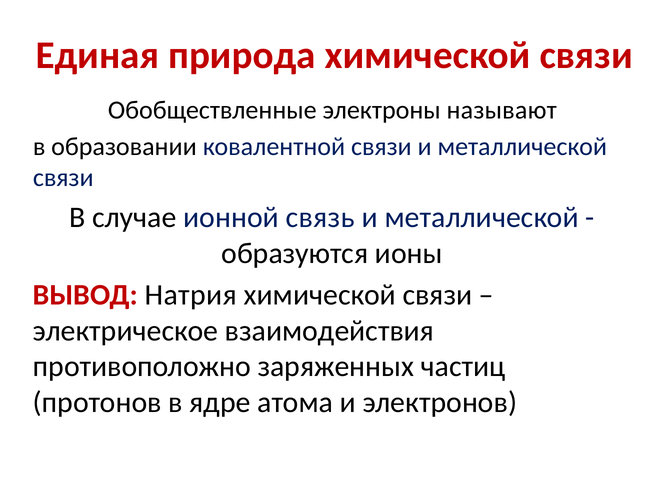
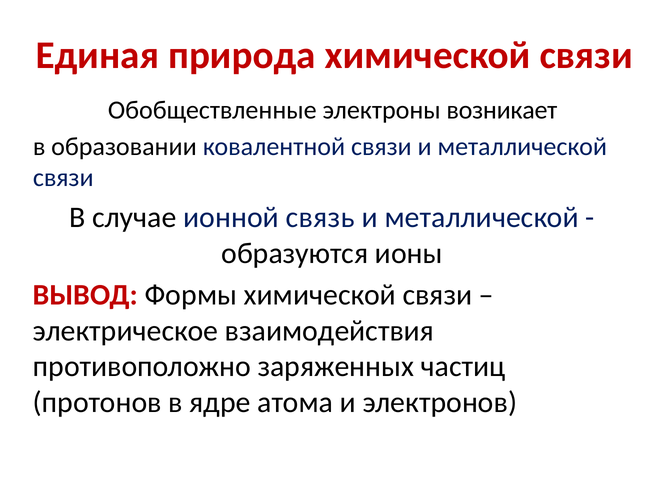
называют: называют -> возникает
Натрия: Натрия -> Формы
